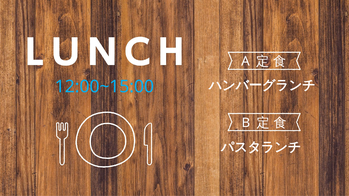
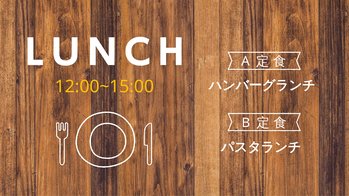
12:00~15:00 colour: light blue -> yellow
